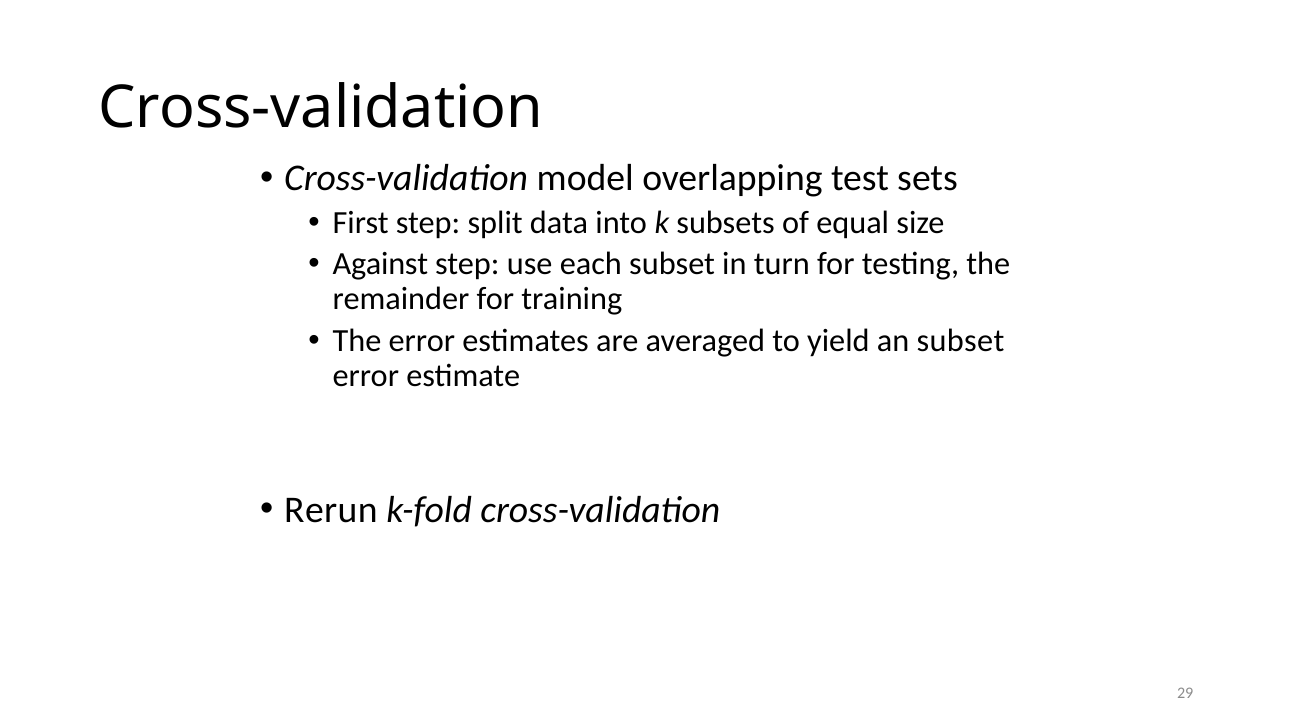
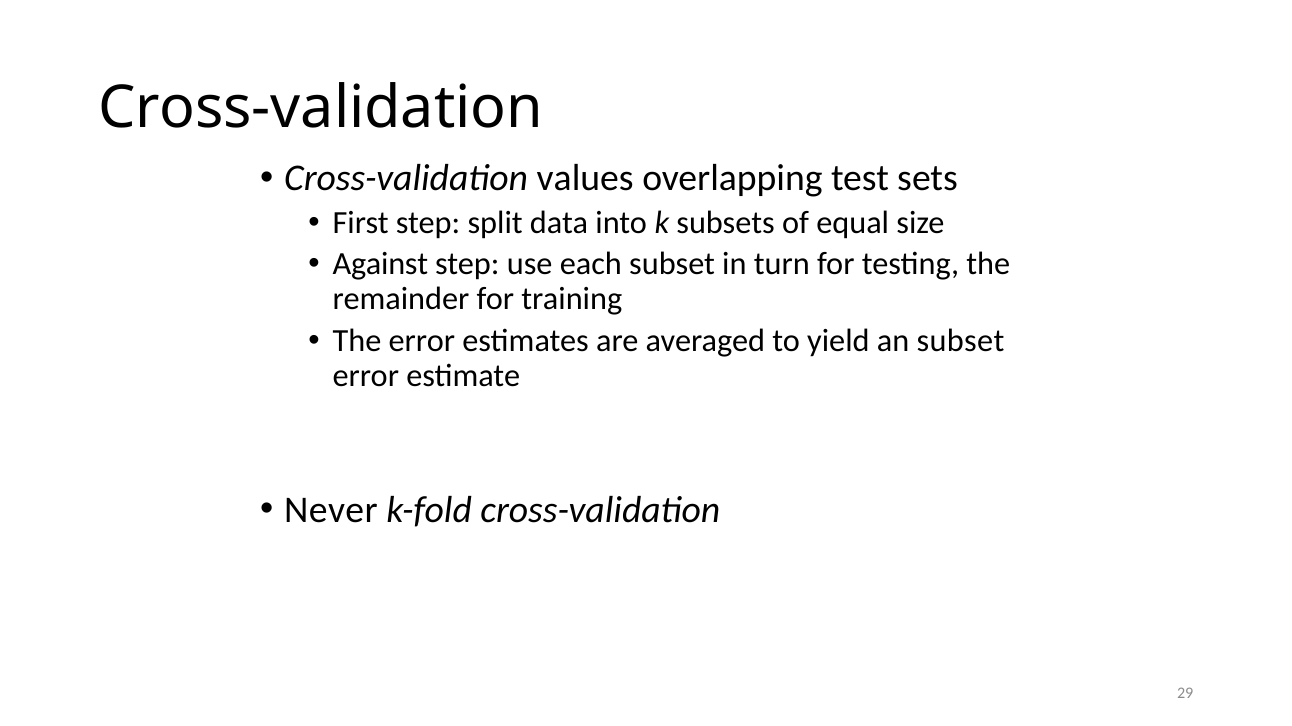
model: model -> values
Rerun: Rerun -> Never
